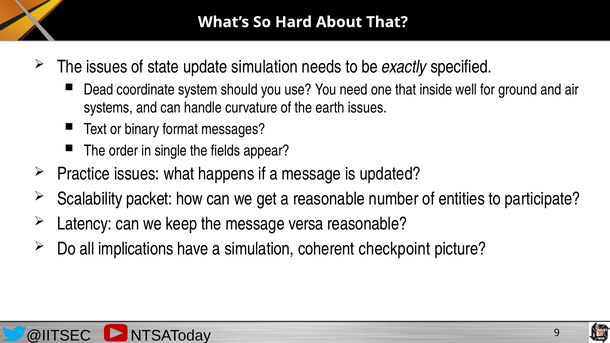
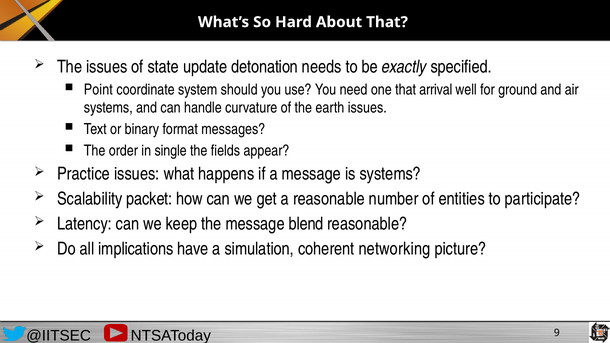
update simulation: simulation -> detonation
Dead: Dead -> Point
inside: inside -> arrival
is updated: updated -> systems
versa: versa -> blend
checkpoint: checkpoint -> networking
